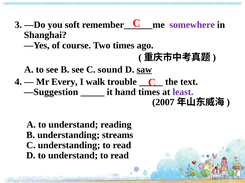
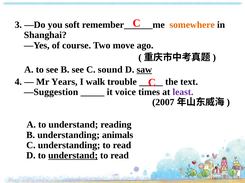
somewhere colour: purple -> orange
Two times: times -> move
Every: Every -> Years
hand: hand -> voice
streams: streams -> animals
understand at (73, 156) underline: none -> present
